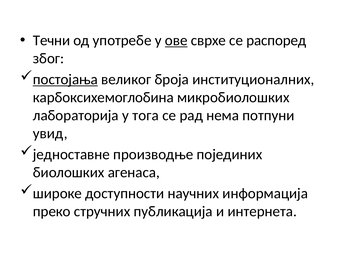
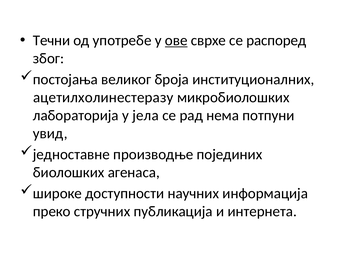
постојања underline: present -> none
карбоксихемоглобина: карбоксихемоглобина -> ацетилхолинестеразу
тога: тога -> јела
